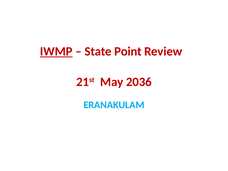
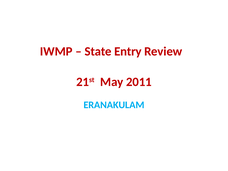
IWMP underline: present -> none
Point: Point -> Entry
2036: 2036 -> 2011
